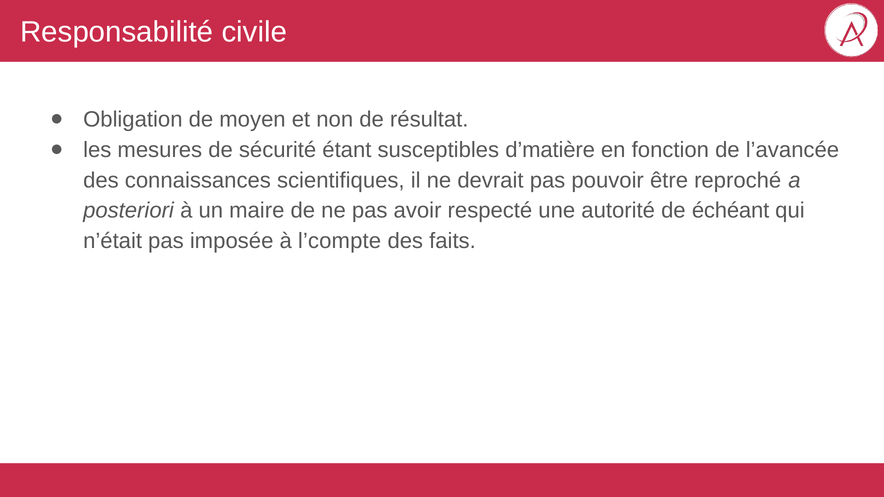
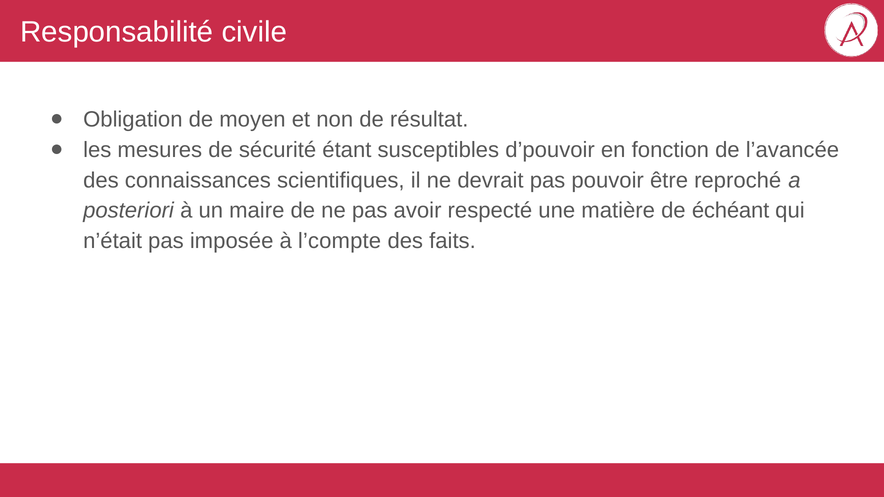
d’matière: d’matière -> d’pouvoir
autorité: autorité -> matière
